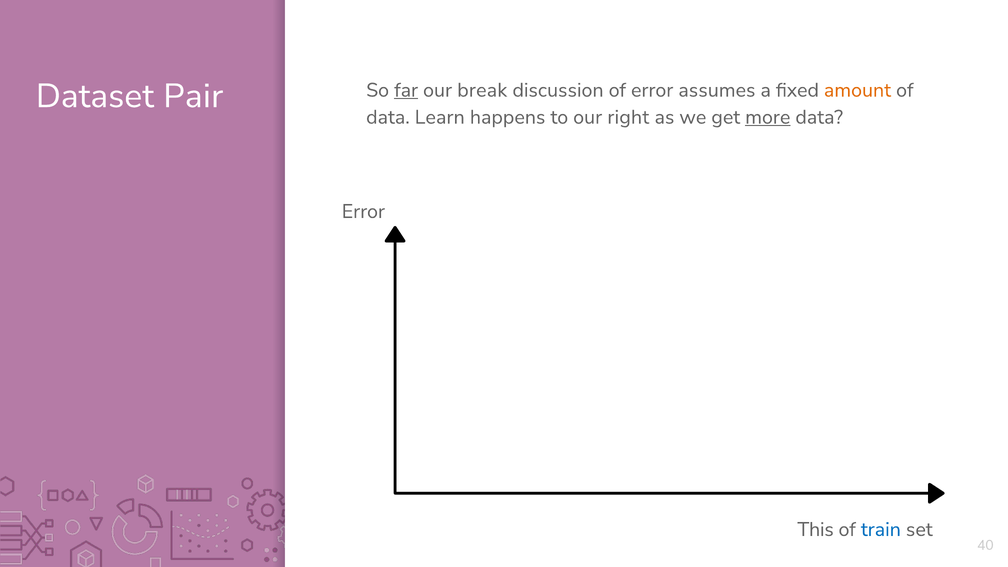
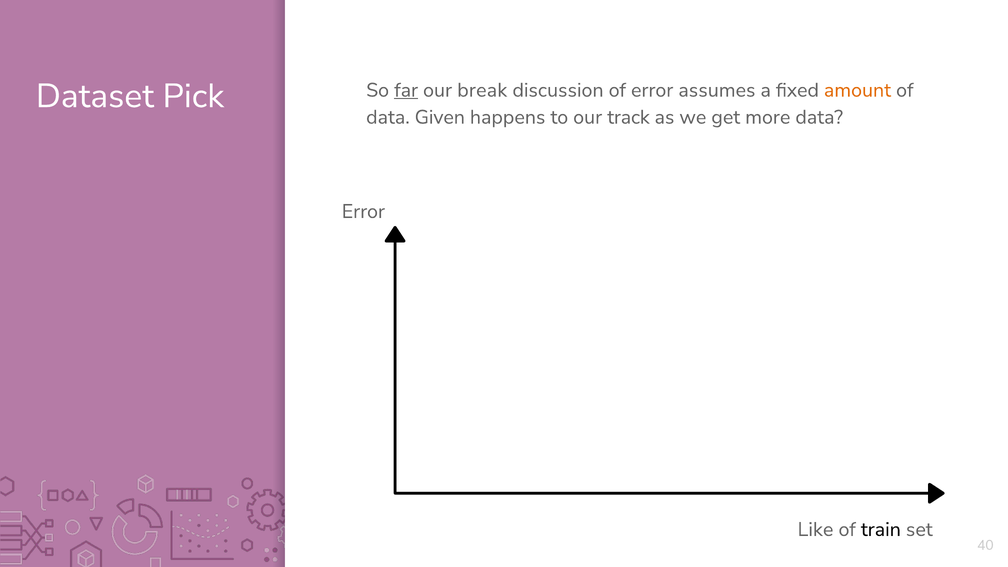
Pair: Pair -> Pick
Learn: Learn -> Given
right: right -> track
more underline: present -> none
This: This -> Like
train colour: blue -> black
